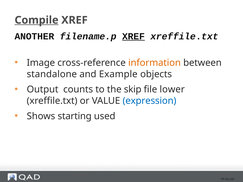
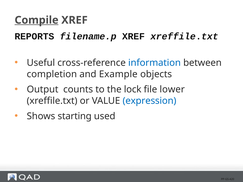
ANOTHER: ANOTHER -> REPORTS
XREF at (133, 36) underline: present -> none
Image: Image -> Useful
information colour: orange -> blue
standalone: standalone -> completion
skip: skip -> lock
